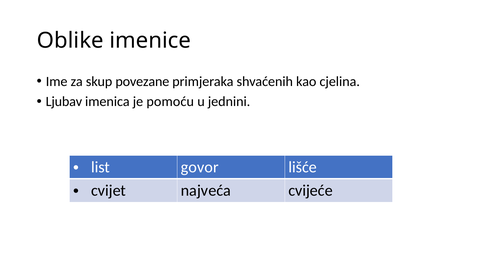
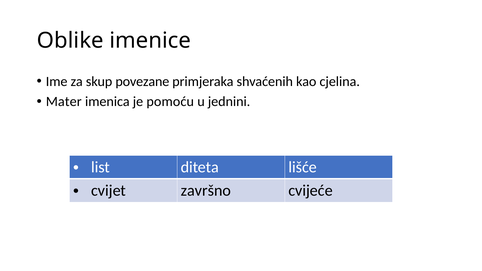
Ljubav: Ljubav -> Mater
govor: govor -> diteta
najveća: najveća -> završno
